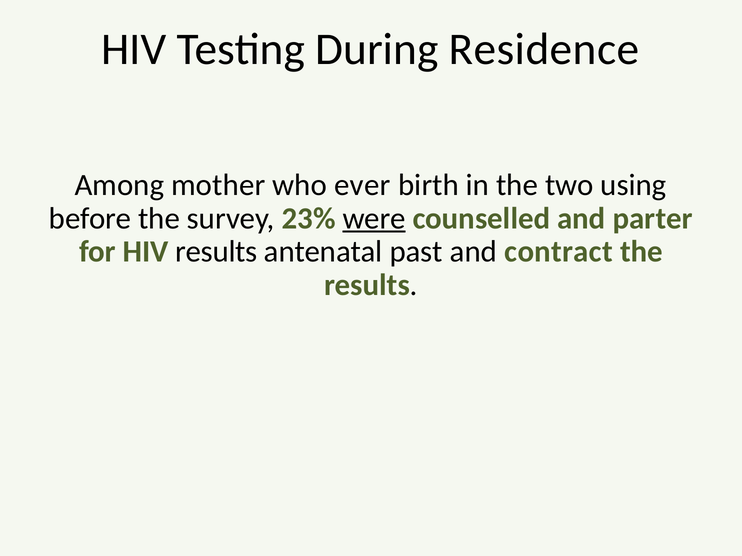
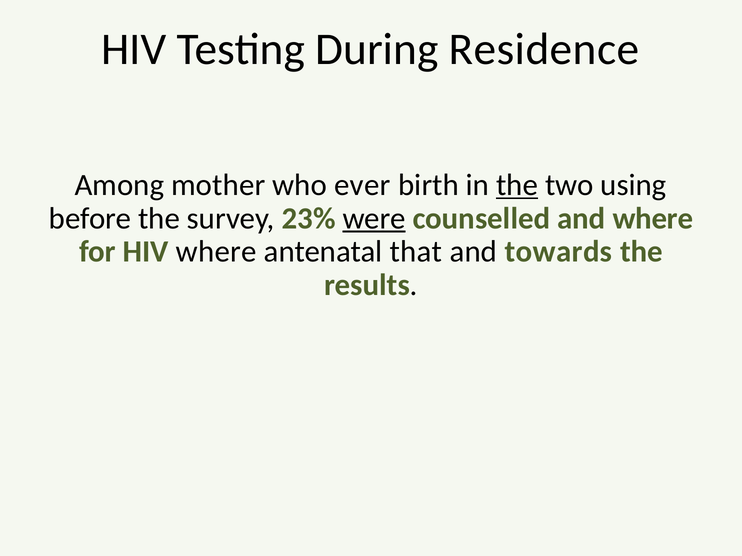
the at (517, 185) underline: none -> present
and parter: parter -> where
HIV results: results -> where
past: past -> that
contract: contract -> towards
